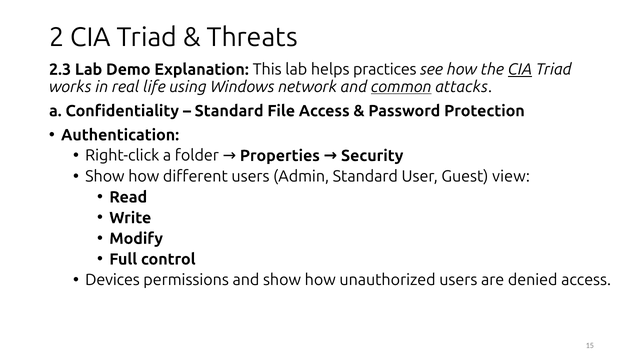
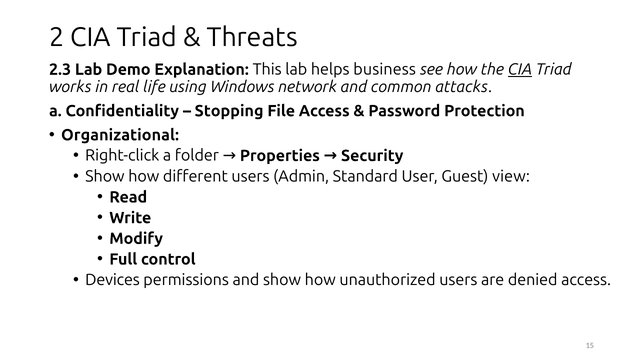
practices: practices -> business
common underline: present -> none
Standard at (229, 111): Standard -> Stopping
Authentication: Authentication -> Organizational
